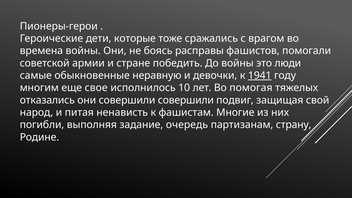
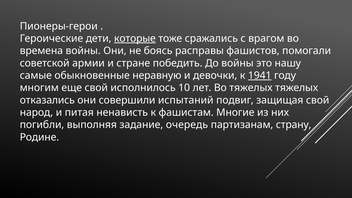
которые underline: none -> present
люди: люди -> нашу
еще свое: свое -> свой
Во помогая: помогая -> тяжелых
совершили совершили: совершили -> испытаний
